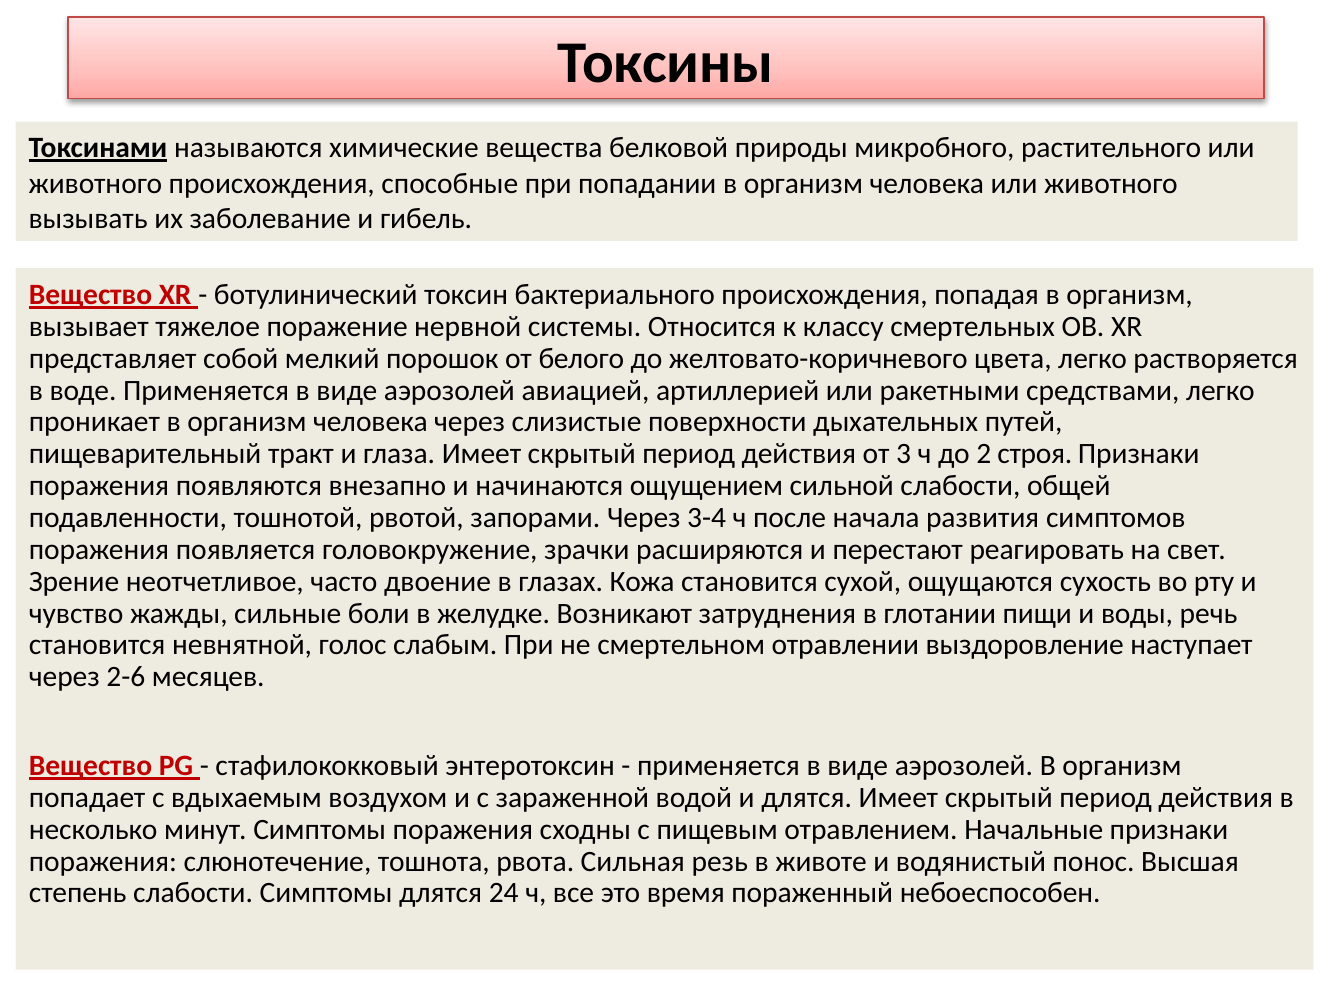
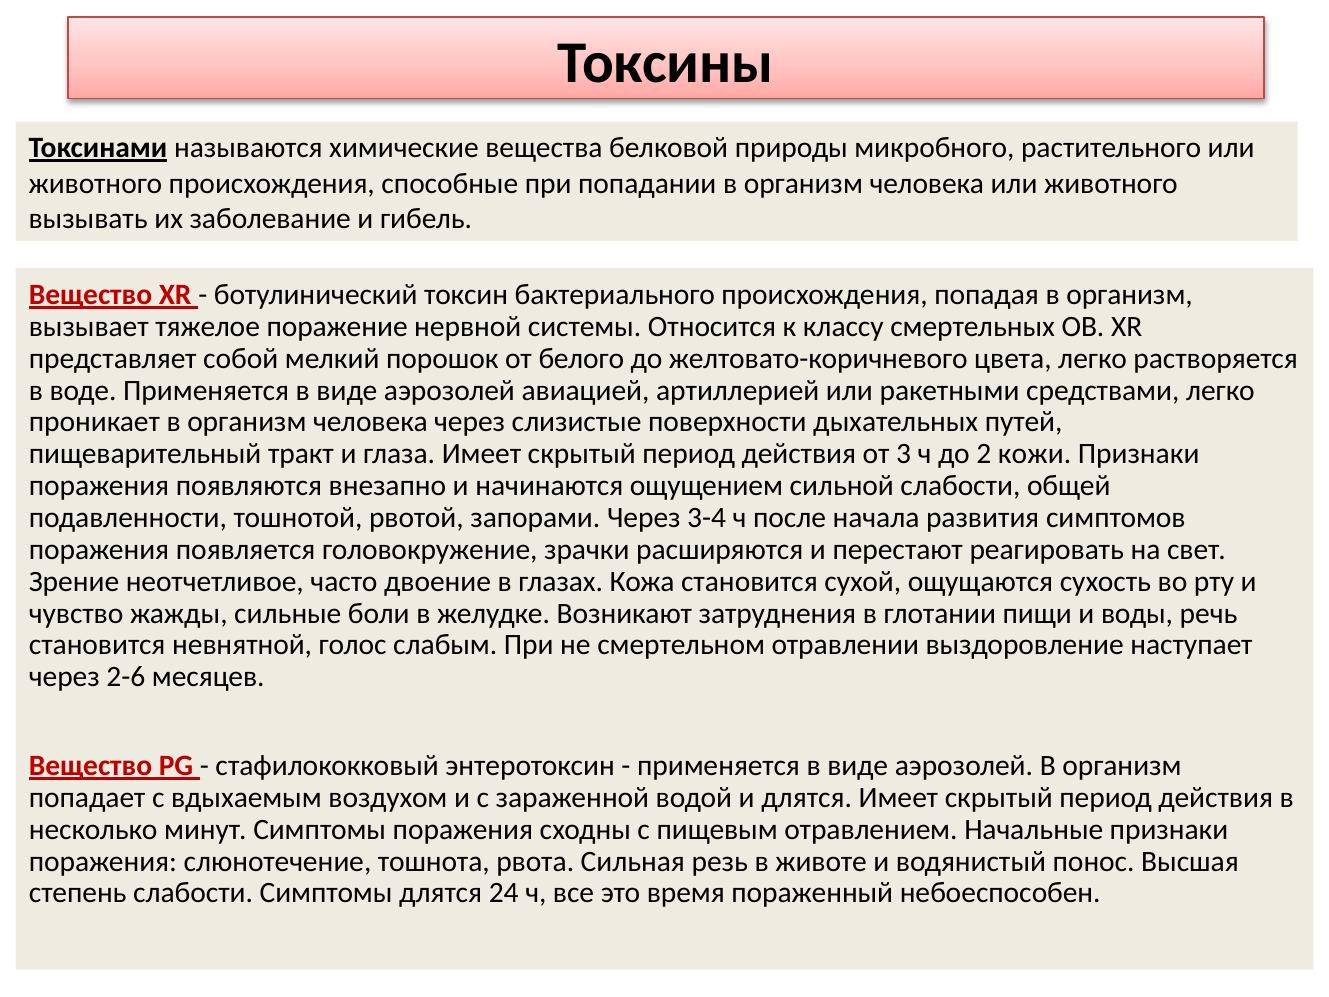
строя: строя -> кожи
